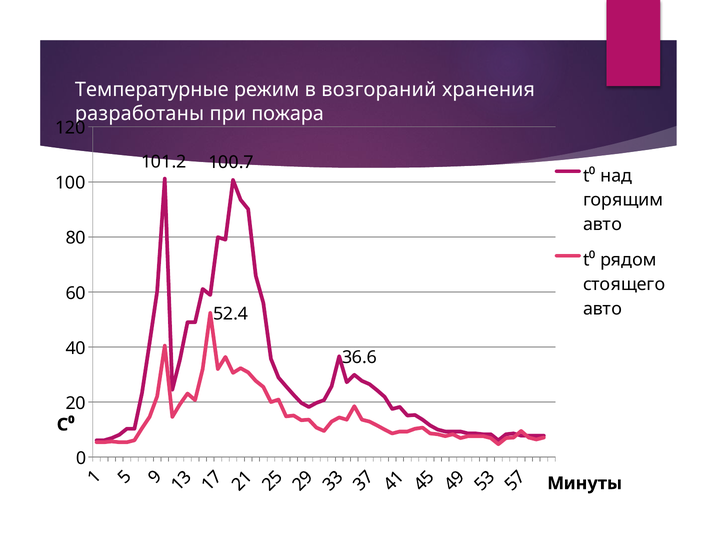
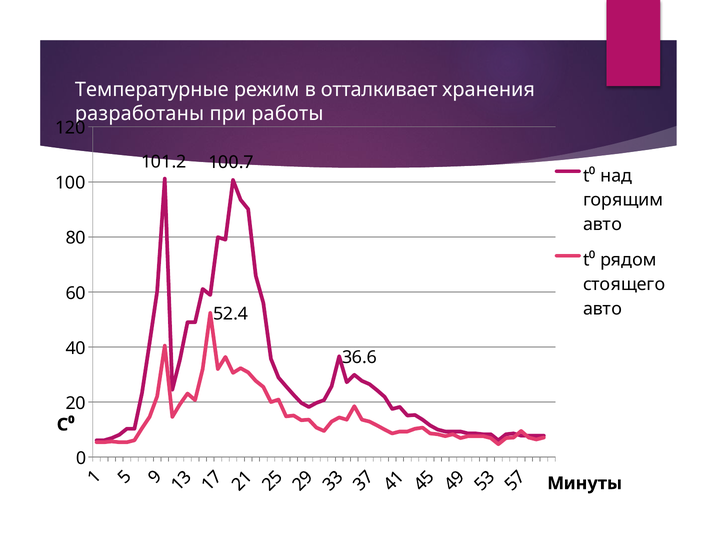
возгораний: возгораний -> отталкивает
пожара: пожара -> работы
